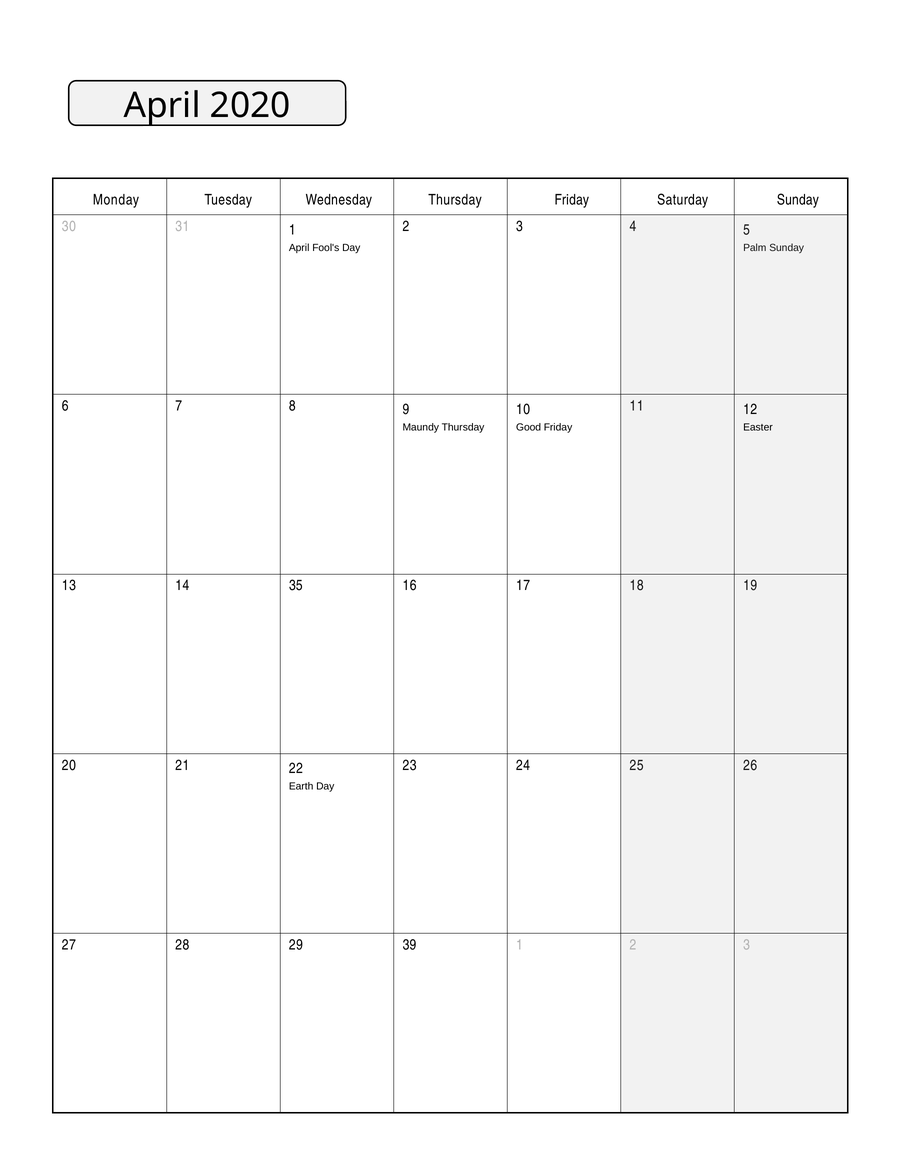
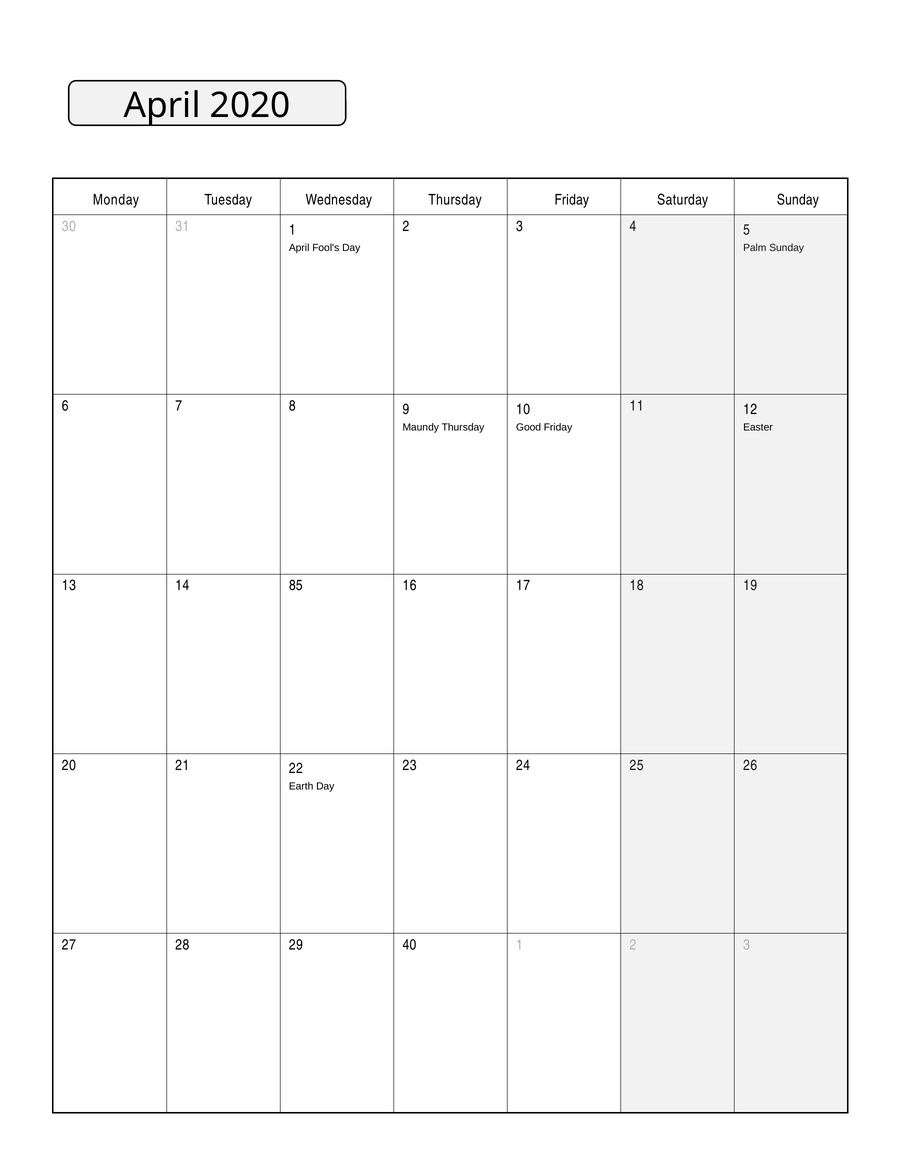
35: 35 -> 85
39: 39 -> 40
